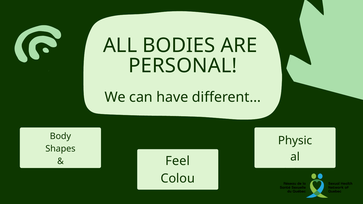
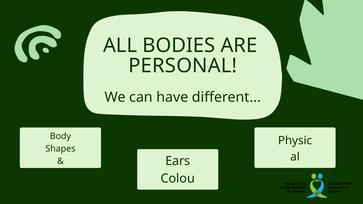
Feel: Feel -> Ears
